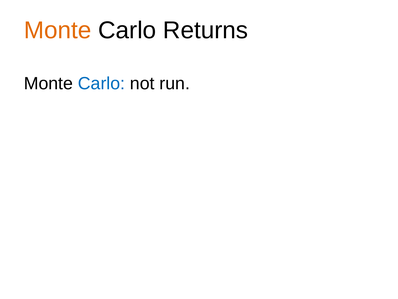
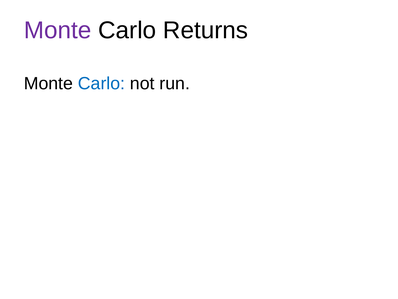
Monte at (58, 30) colour: orange -> purple
